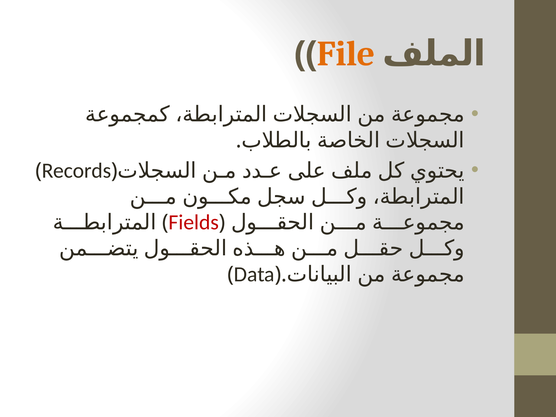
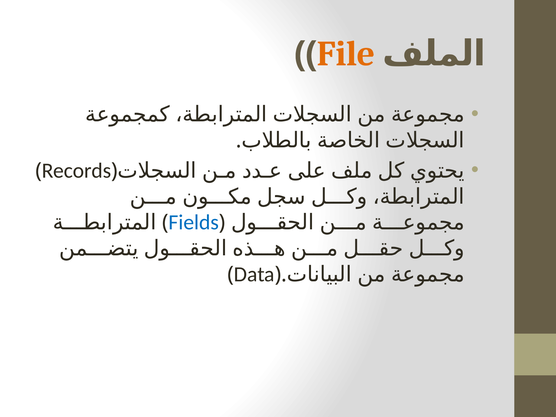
Fields colour: red -> blue
